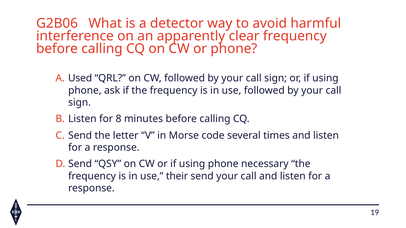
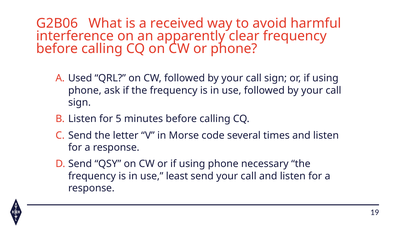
detector: detector -> received
8: 8 -> 5
their: their -> least
